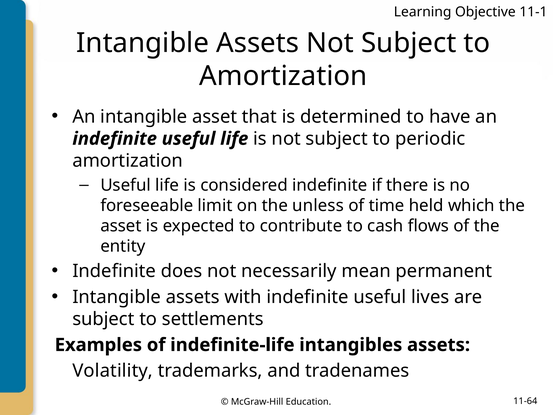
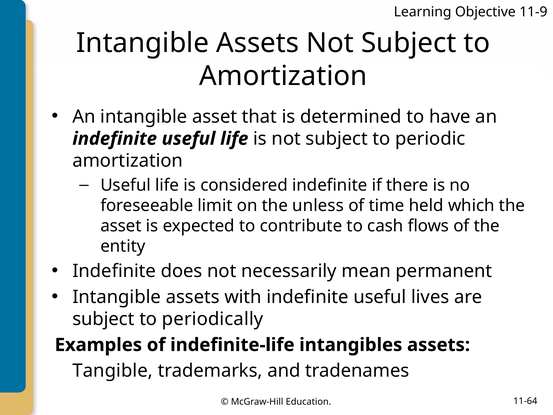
11-1: 11-1 -> 11-9
settlements: settlements -> periodically
Volatility: Volatility -> Tangible
